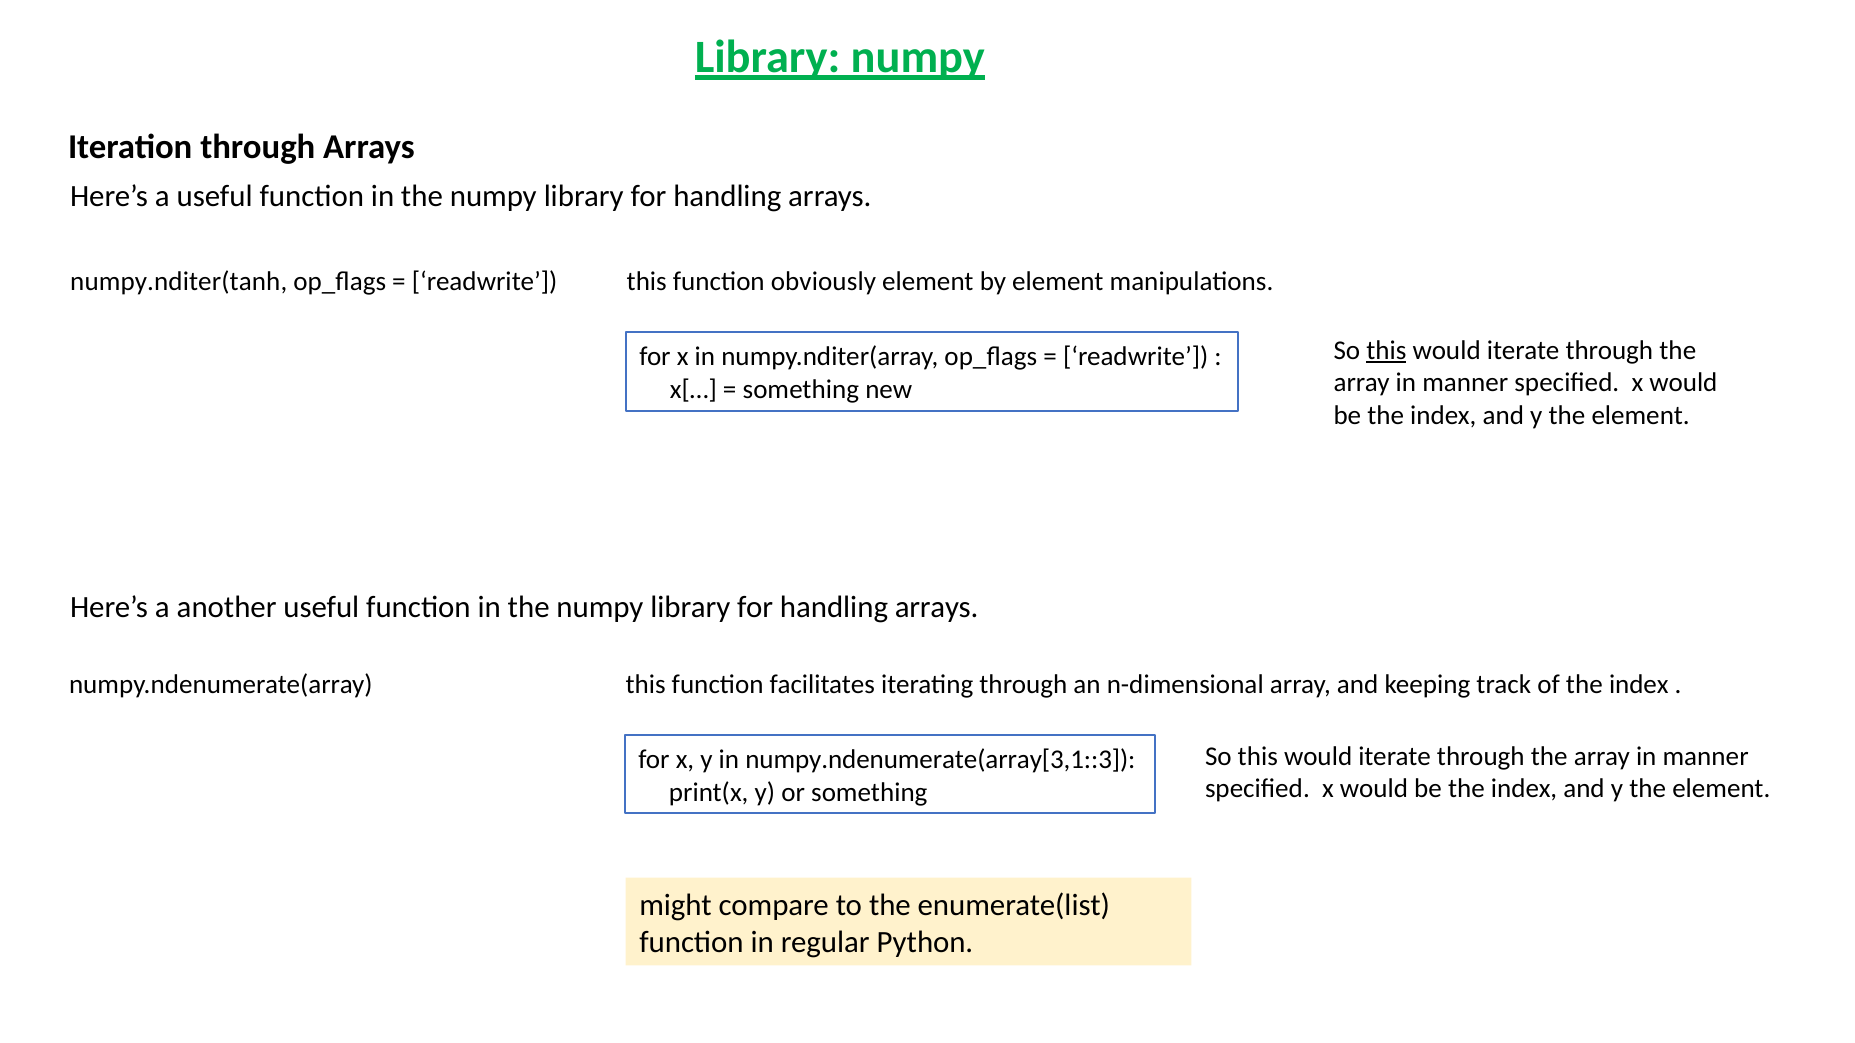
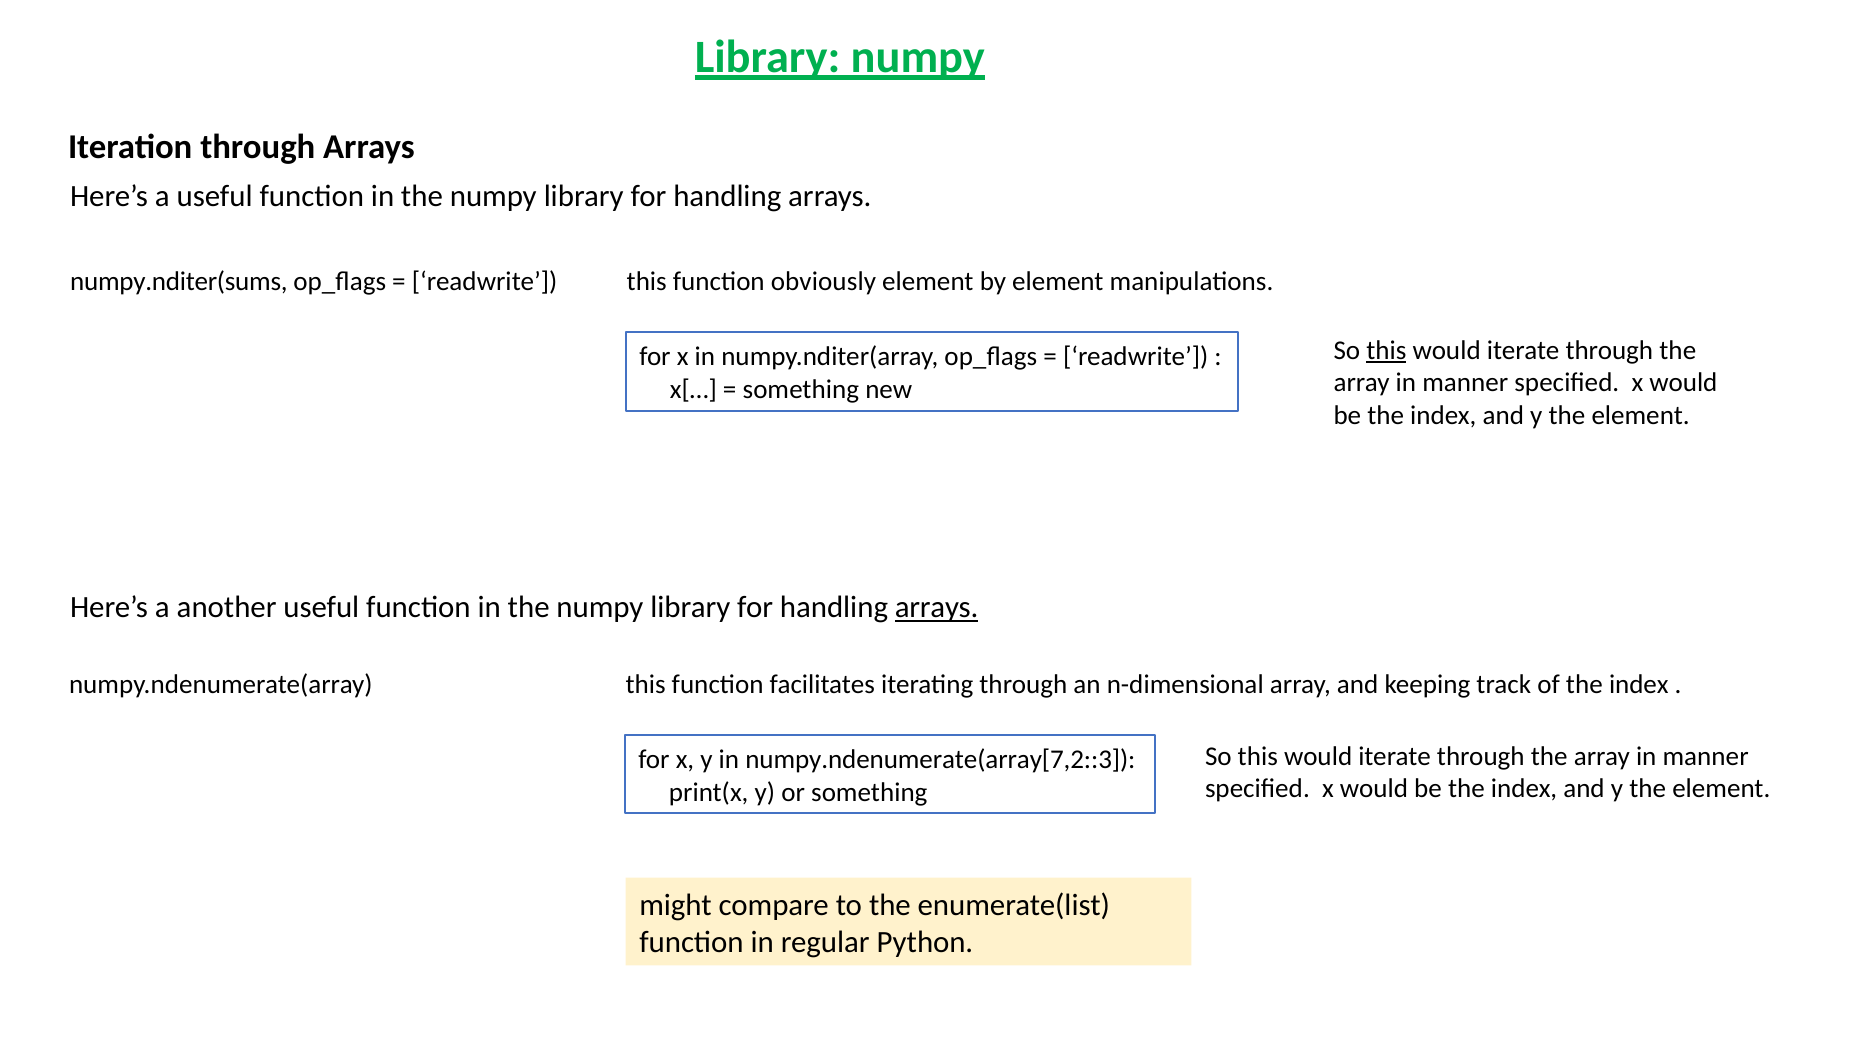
numpy.nditer(tanh: numpy.nditer(tanh -> numpy.nditer(sums
arrays at (937, 608) underline: none -> present
numpy.ndenumerate(array[3,1::3: numpy.ndenumerate(array[3,1::3 -> numpy.ndenumerate(array[7,2::3
